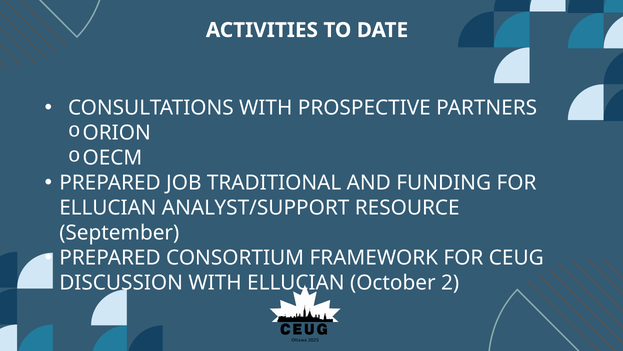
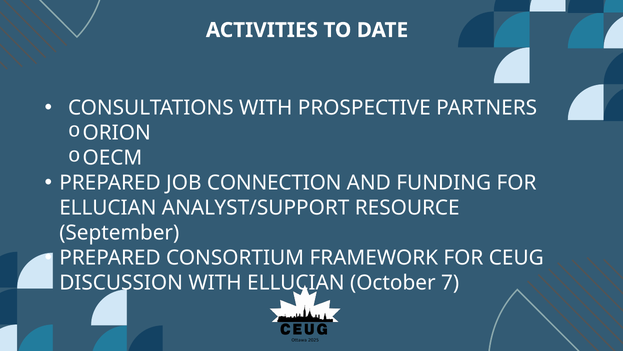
TRADITIONAL: TRADITIONAL -> CONNECTION
2: 2 -> 7
